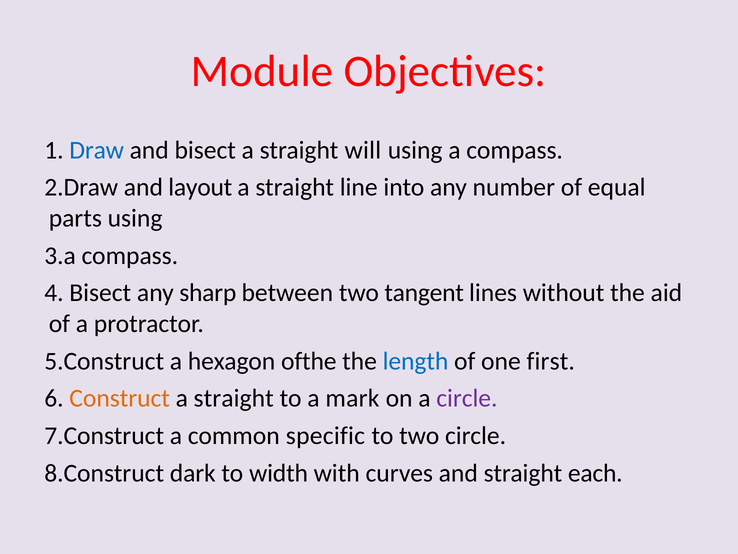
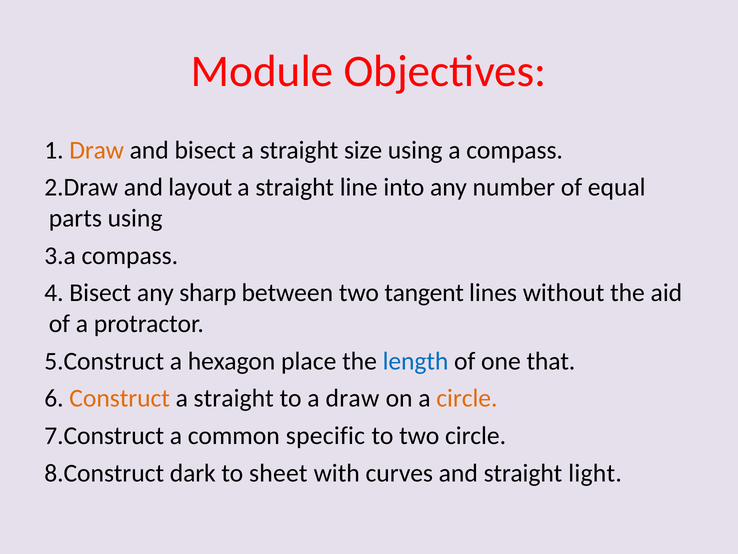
Draw at (97, 150) colour: blue -> orange
will: will -> size
ofthe: ofthe -> place
first: first -> that
a mark: mark -> draw
circle at (467, 398) colour: purple -> orange
width: width -> sheet
each: each -> light
